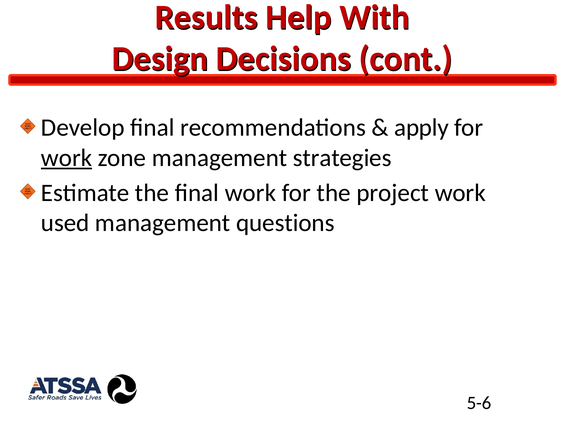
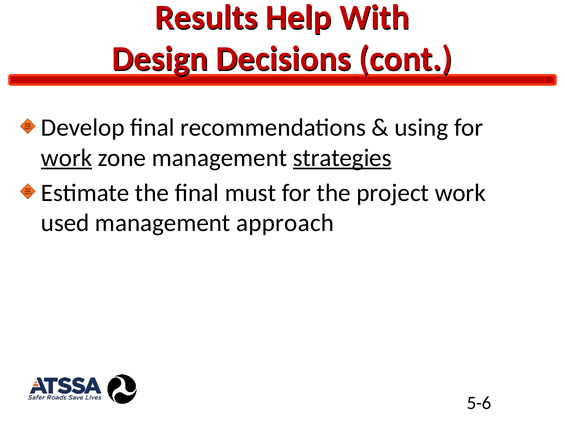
apply: apply -> using
strategies underline: none -> present
final work: work -> must
questions: questions -> approach
